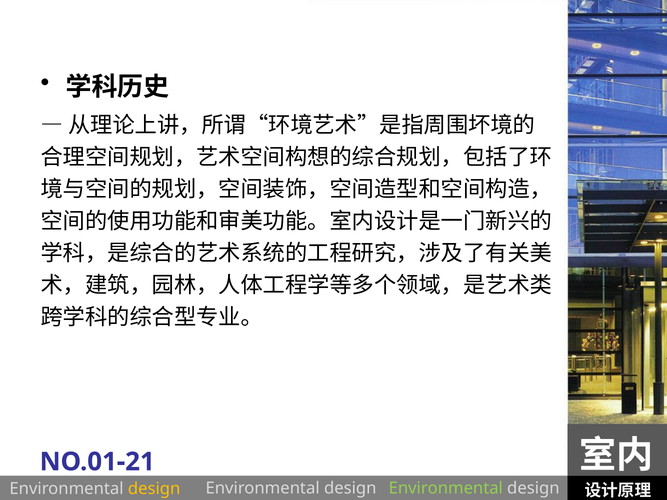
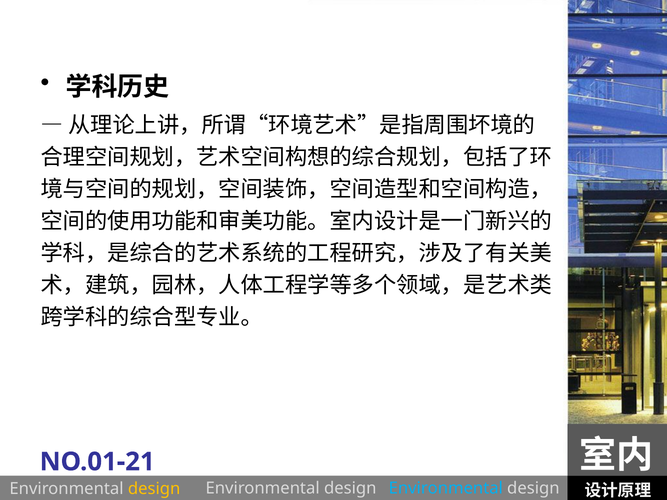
Environmental at (446, 488) colour: light green -> light blue
